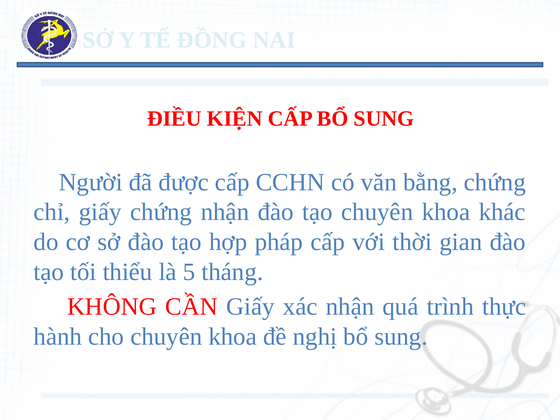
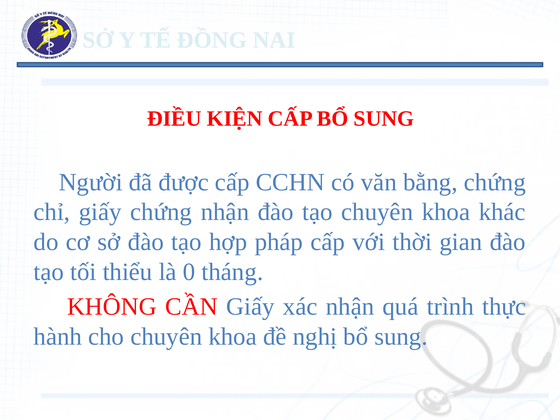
5: 5 -> 0
